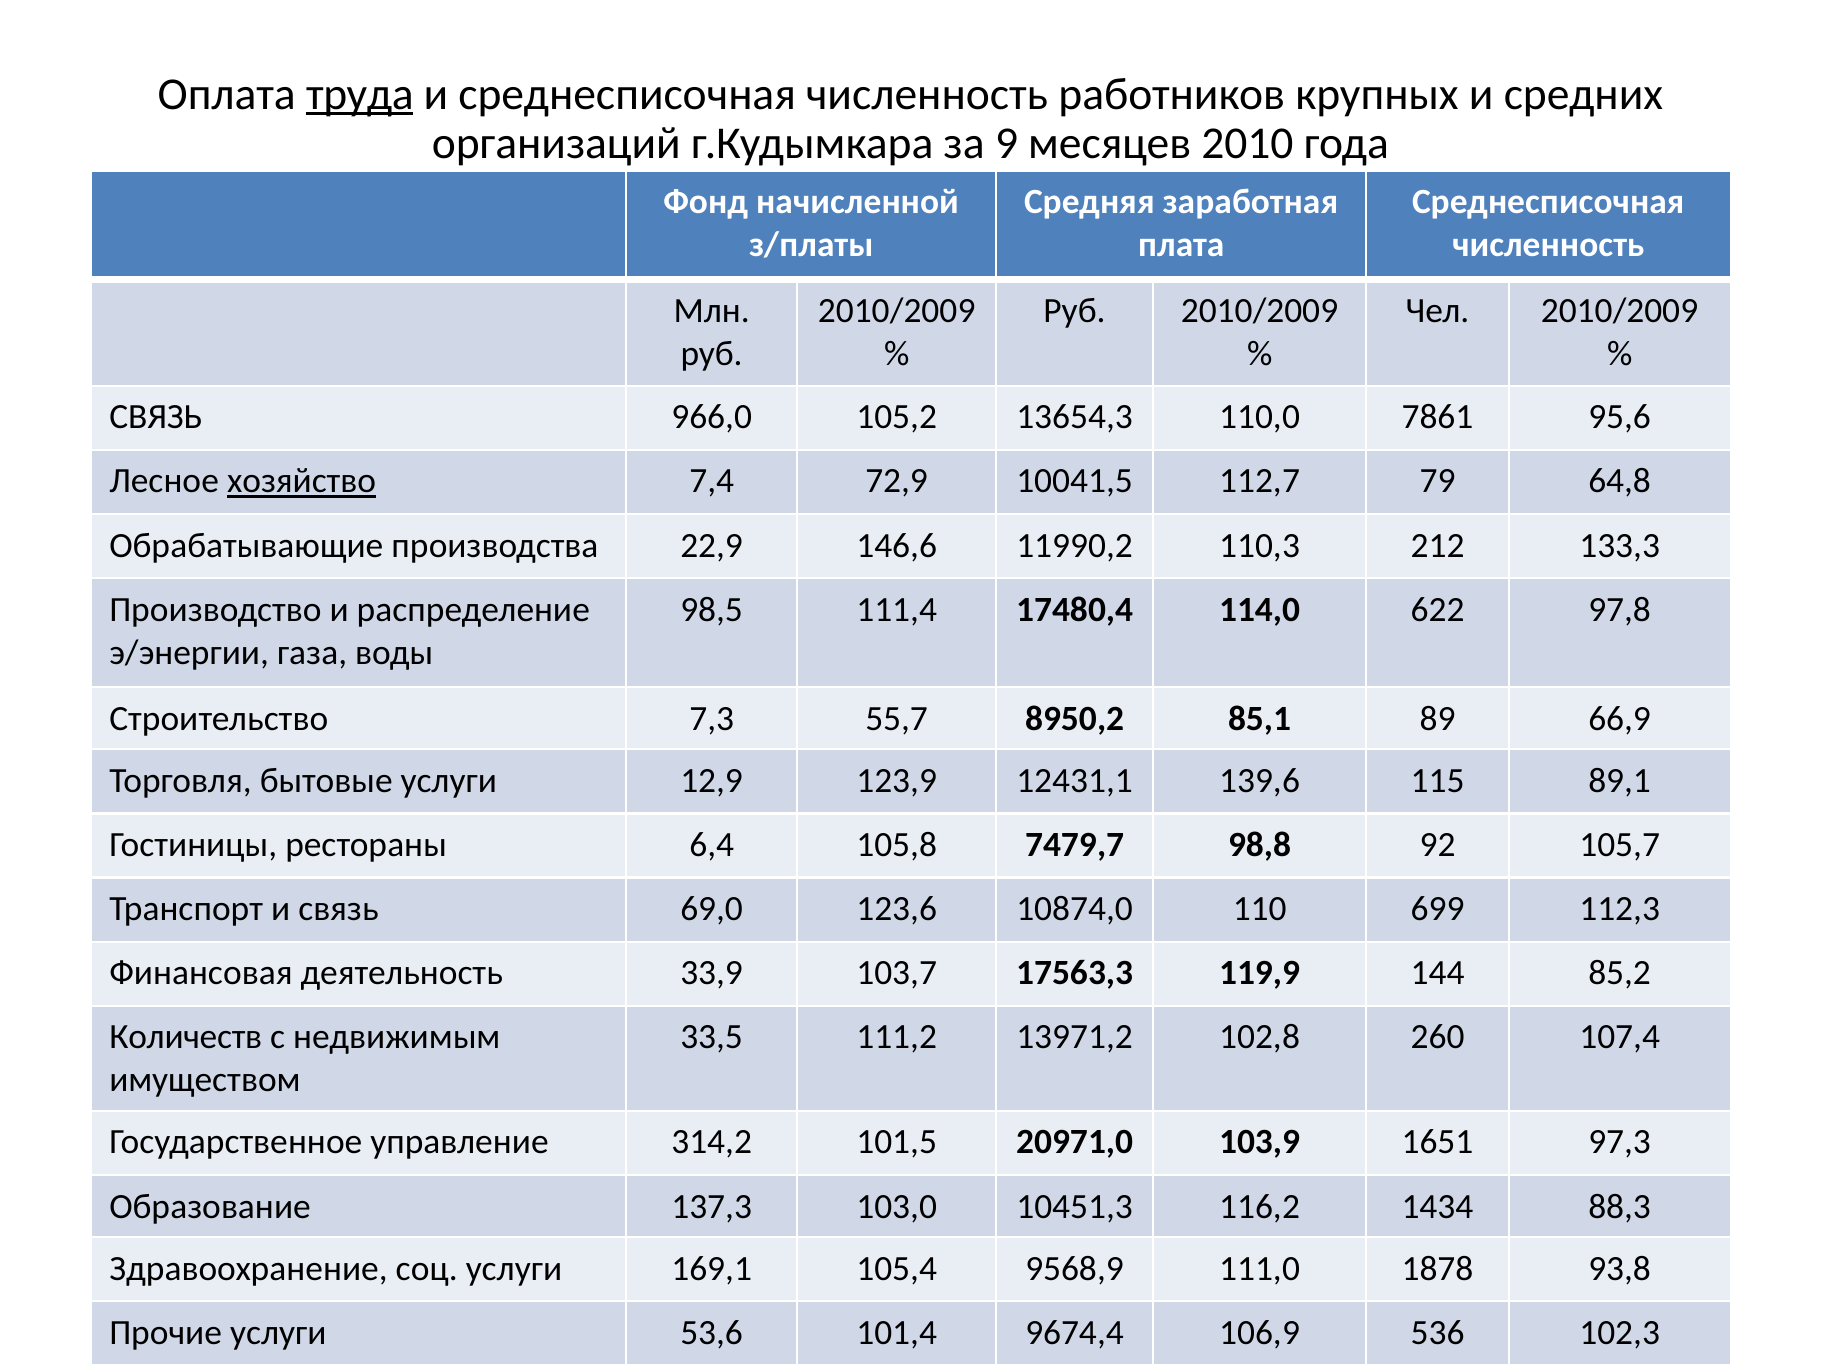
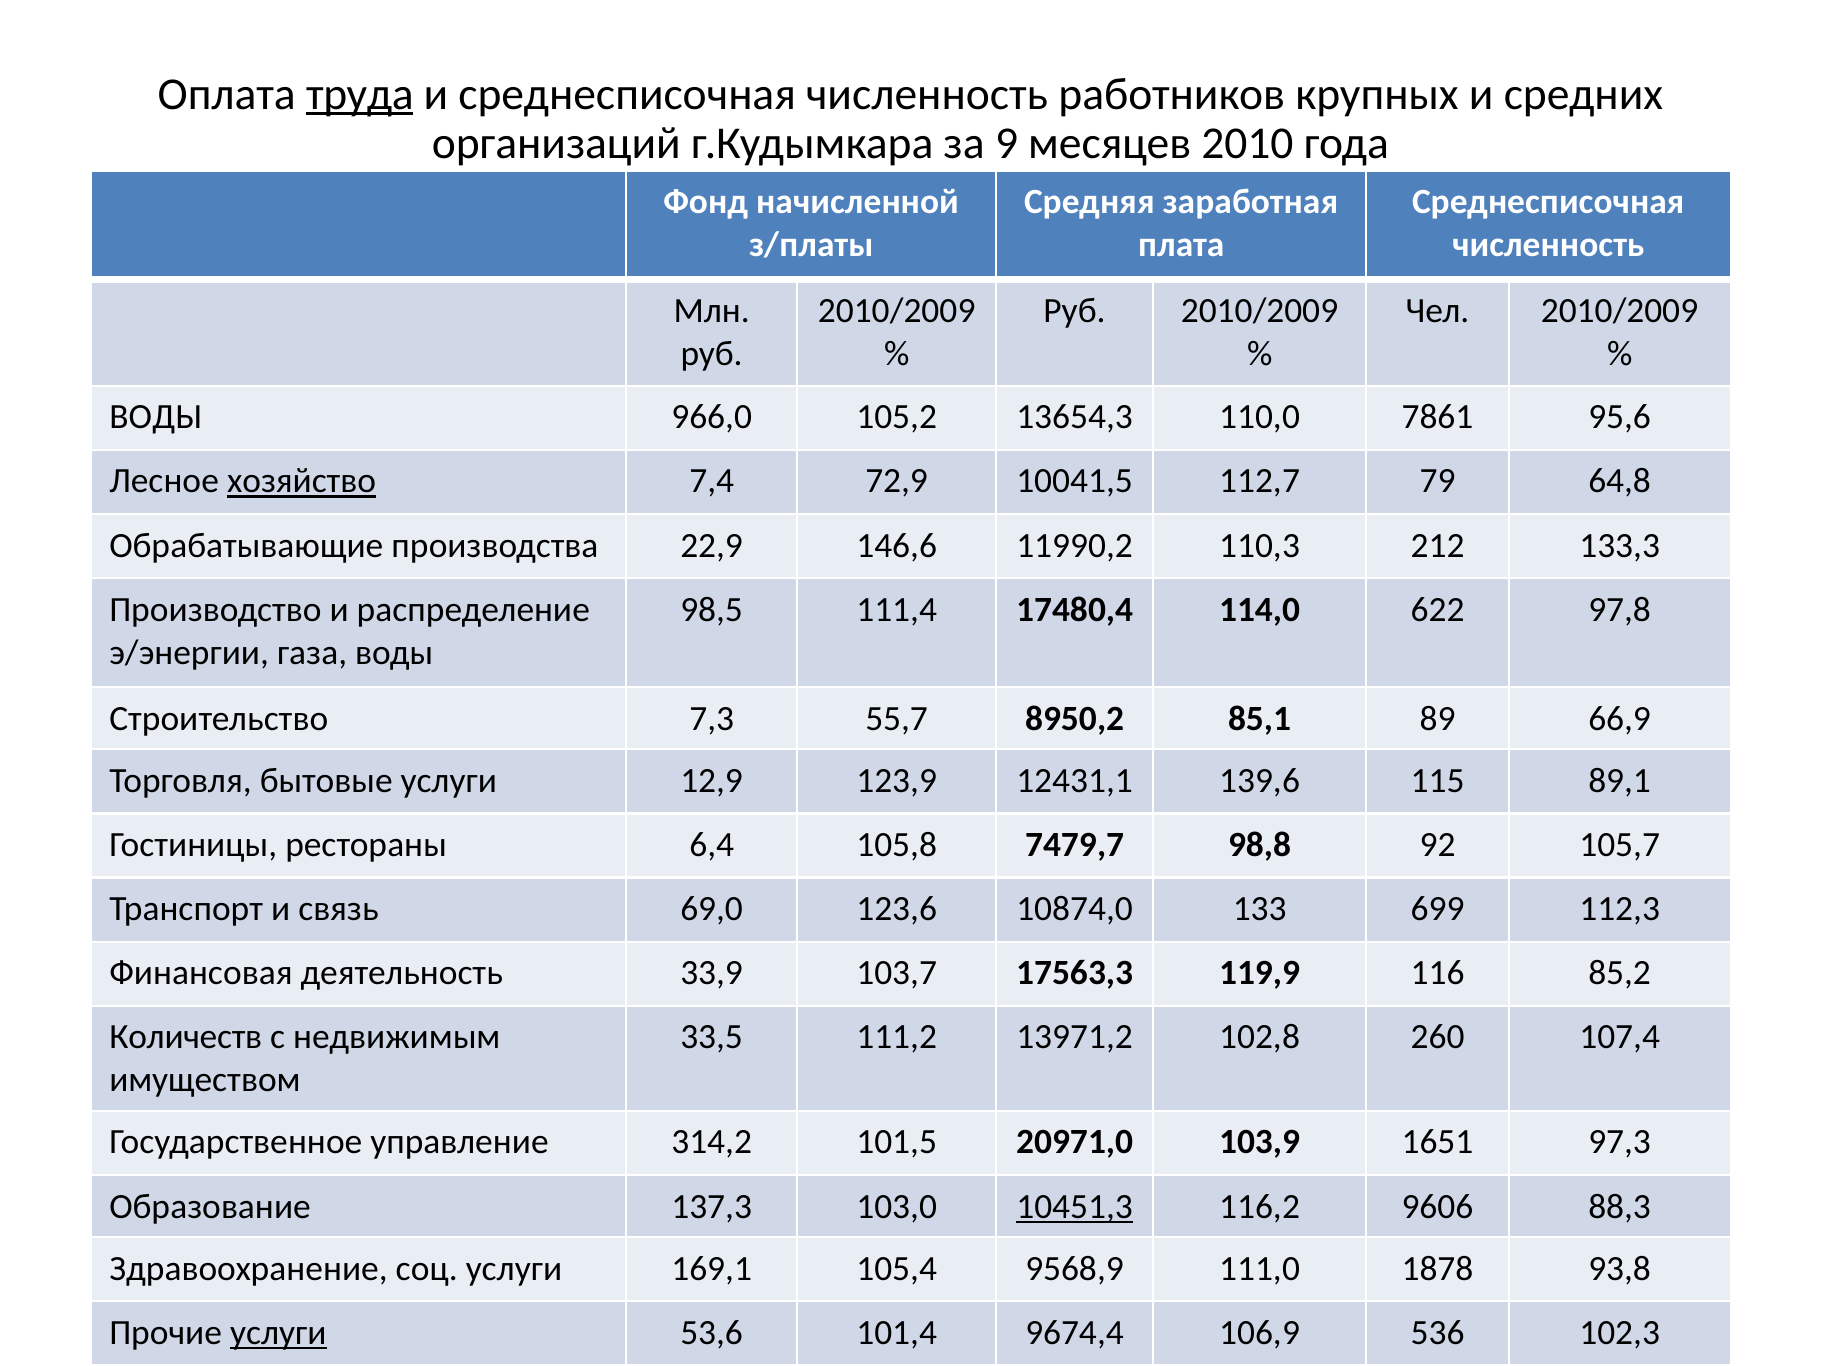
СВЯЗЬ at (156, 417): СВЯЗЬ -> ВОДЫ
110: 110 -> 133
144: 144 -> 116
10451,3 underline: none -> present
1434: 1434 -> 9606
услуги at (278, 1333) underline: none -> present
